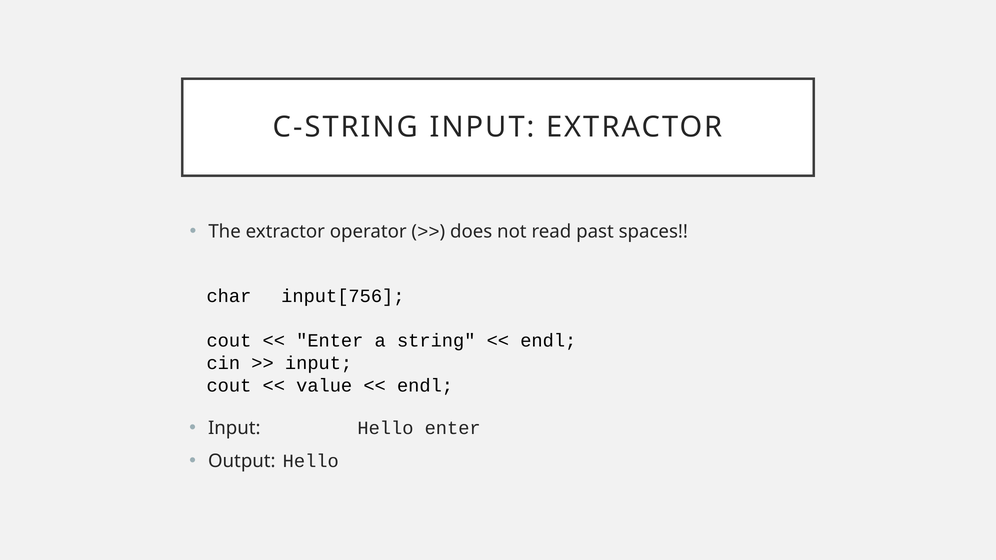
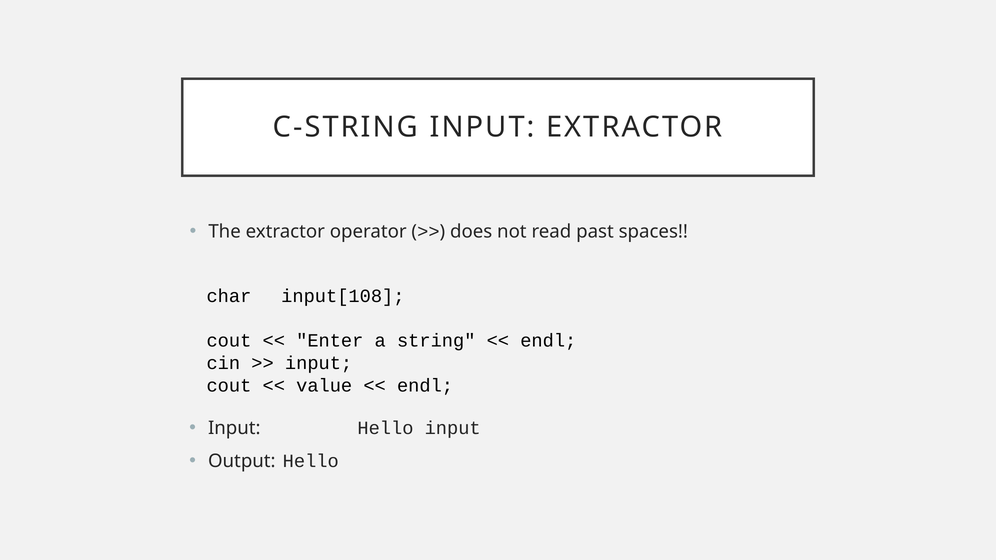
input[756: input[756 -> input[108
Hello enter: enter -> input
